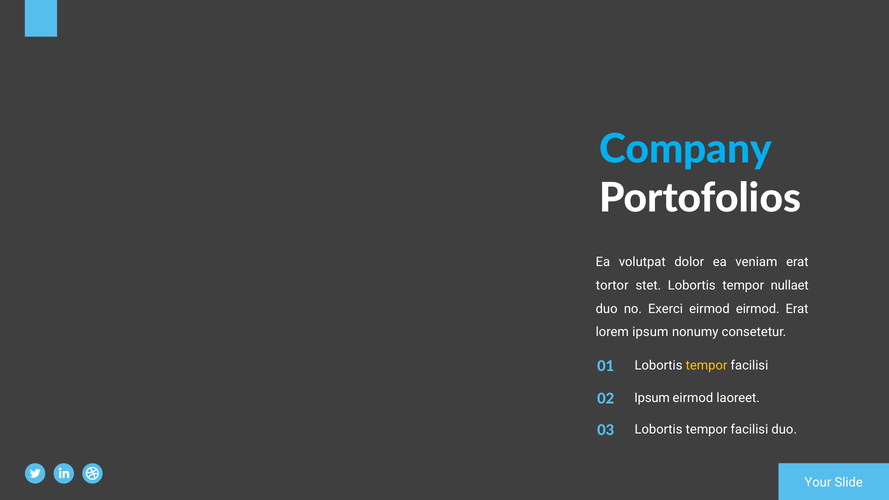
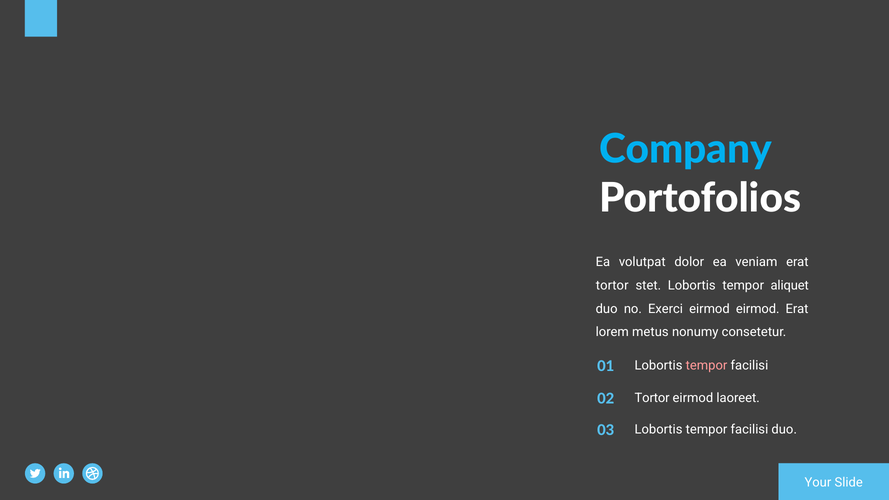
nullaet: nullaet -> aliquet
lorem ipsum: ipsum -> metus
tempor at (707, 366) colour: yellow -> pink
02 Ipsum: Ipsum -> Tortor
